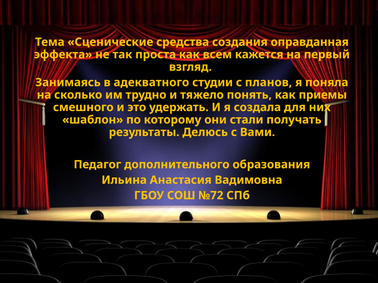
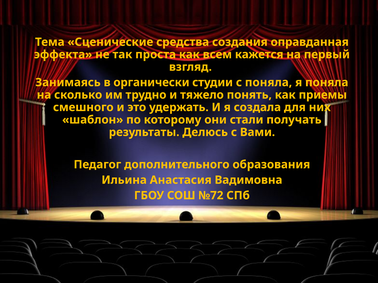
адекватного: адекватного -> органически
с планов: планов -> поняла
